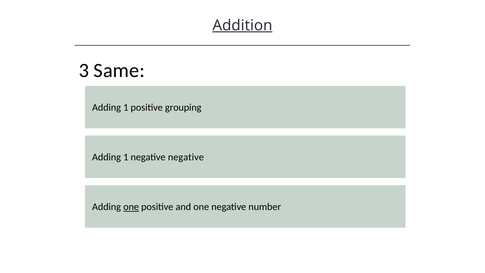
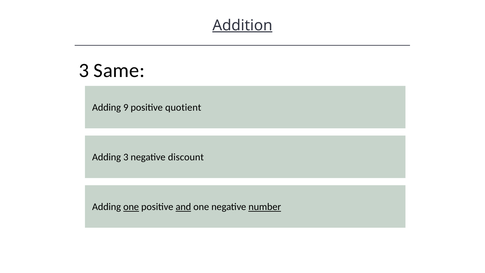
1 at (126, 107): 1 -> 9
grouping: grouping -> quotient
1 at (126, 157): 1 -> 3
negative negative: negative -> discount
and underline: none -> present
number underline: none -> present
